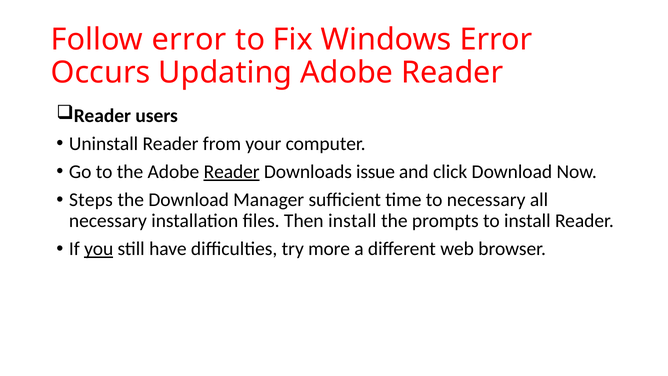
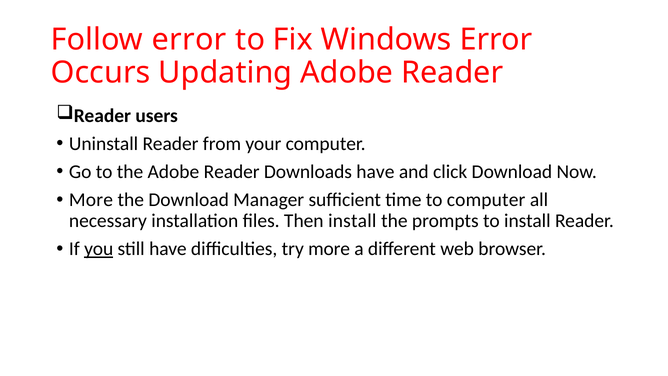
Reader at (232, 172) underline: present -> none
Downloads issue: issue -> have
Steps at (91, 200): Steps -> More
to necessary: necessary -> computer
